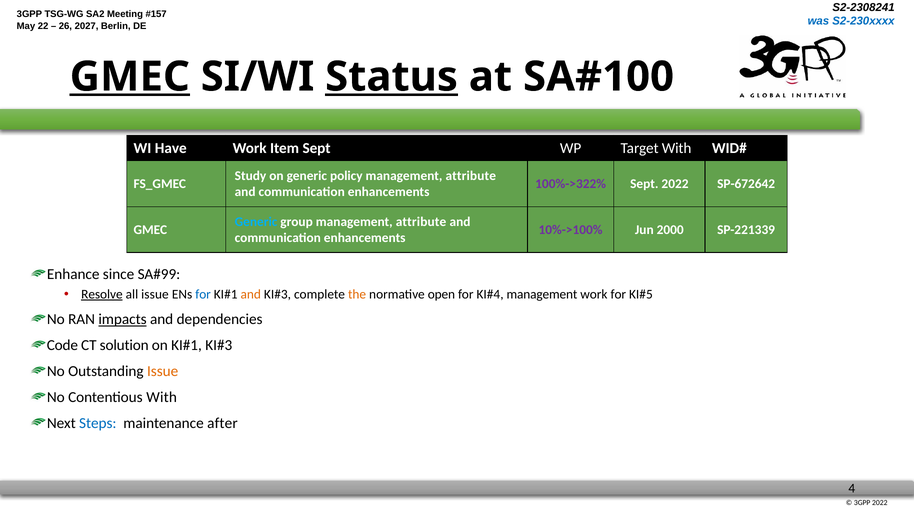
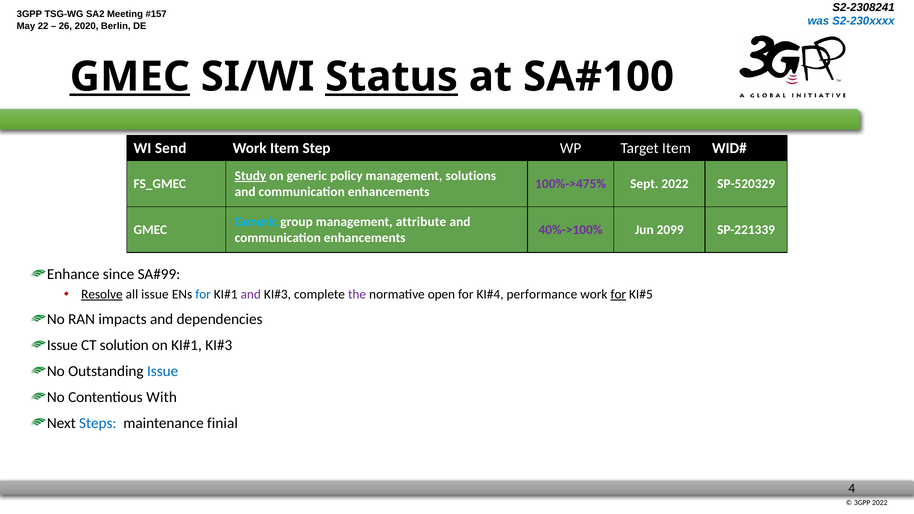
2027: 2027 -> 2020
Have: Have -> Send
Item Sept: Sept -> Step
Target With: With -> Item
Study underline: none -> present
attribute at (471, 176): attribute -> solutions
100%->322%: 100%->322% -> 100%->475%
SP-672642: SP-672642 -> SP-520329
10%->100%: 10%->100% -> 40%->100%
2000: 2000 -> 2099
and at (251, 294) colour: orange -> purple
the colour: orange -> purple
management at (542, 294): management -> performance
for at (618, 294) underline: none -> present
impacts underline: present -> none
Code at (62, 345): Code -> Issue
Issue at (163, 371) colour: orange -> blue
after: after -> finial
